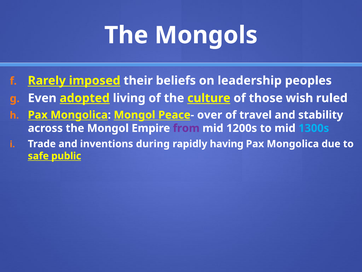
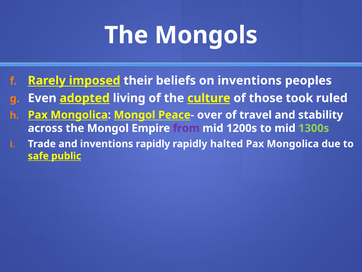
on leadership: leadership -> inventions
wish: wish -> took
1300s colour: light blue -> light green
inventions during: during -> rapidly
having: having -> halted
